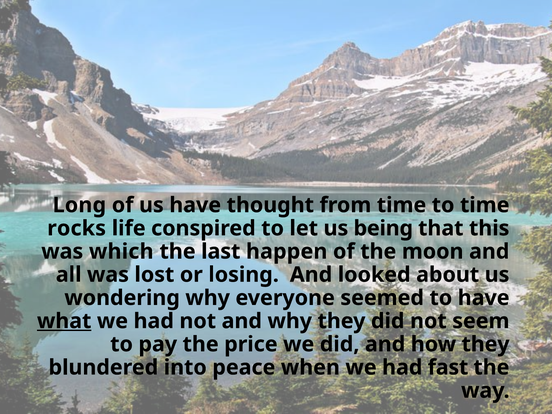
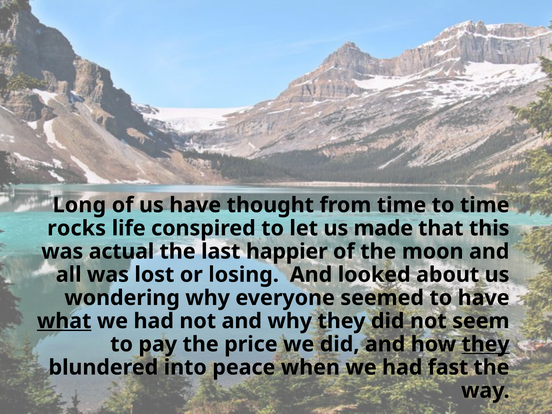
being: being -> made
which: which -> actual
happen: happen -> happier
they at (486, 344) underline: none -> present
